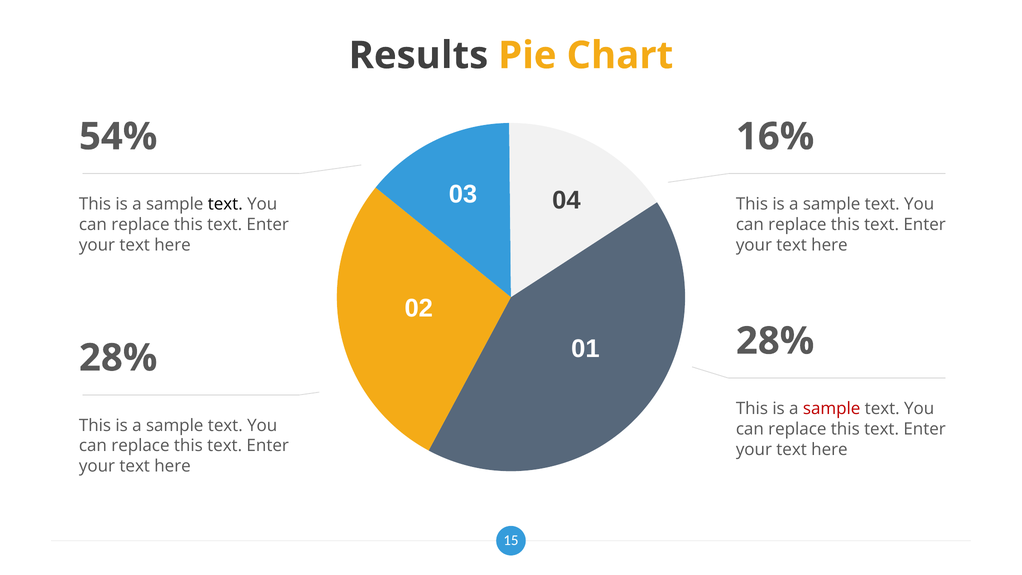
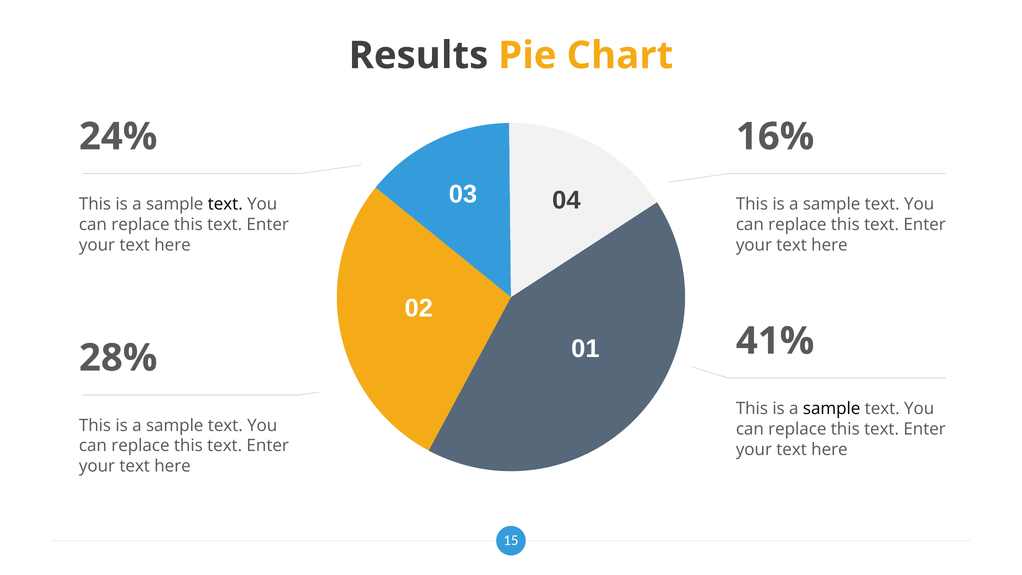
54%: 54% -> 24%
28% at (775, 341): 28% -> 41%
sample at (832, 409) colour: red -> black
